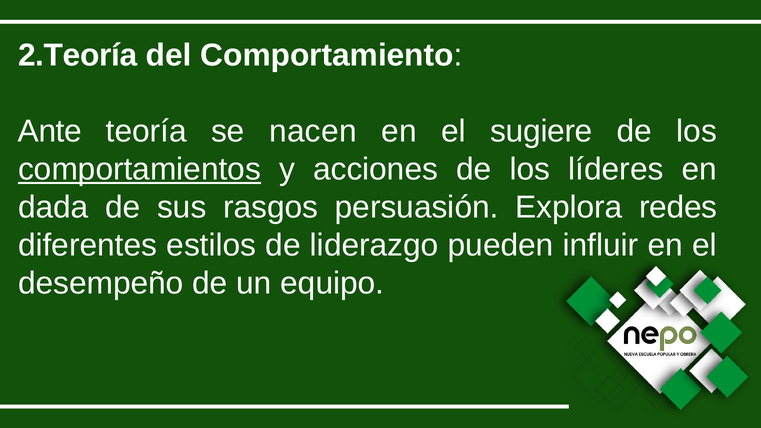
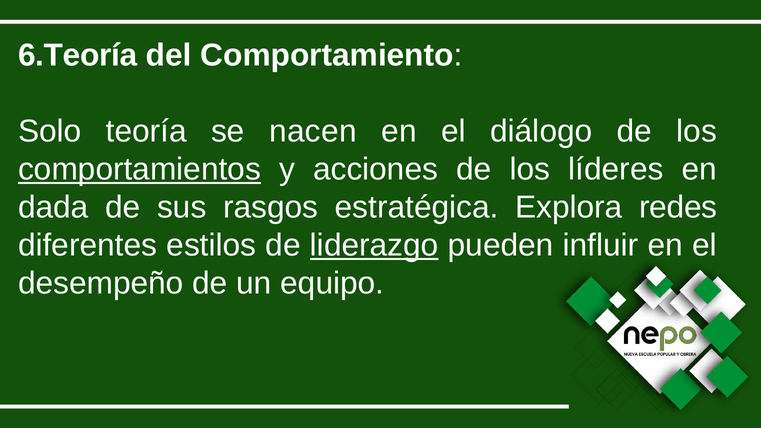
2.Teoría: 2.Teoría -> 6.Teoría
Ante: Ante -> Solo
sugiere: sugiere -> diálogo
persuasión: persuasión -> estratégica
liderazgo underline: none -> present
